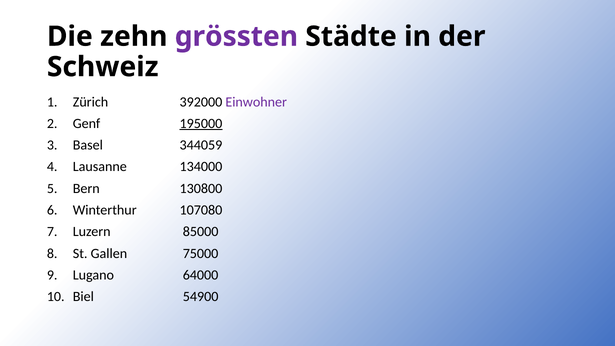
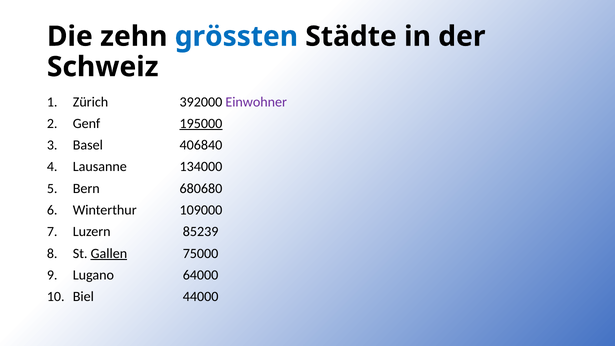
grössten colour: purple -> blue
344059: 344059 -> 406840
130800: 130800 -> 680680
107080: 107080 -> 109000
85000: 85000 -> 85239
Gallen underline: none -> present
54900: 54900 -> 44000
